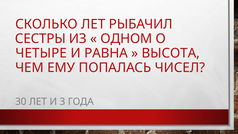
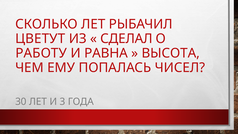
СЕСТРЫ: СЕСТРЫ -> ЦВЕТУТ
ОДНОМ: ОДНОМ -> СДЕЛАЛ
ЧЕТЫРЕ: ЧЕТЫРЕ -> РАБОТУ
